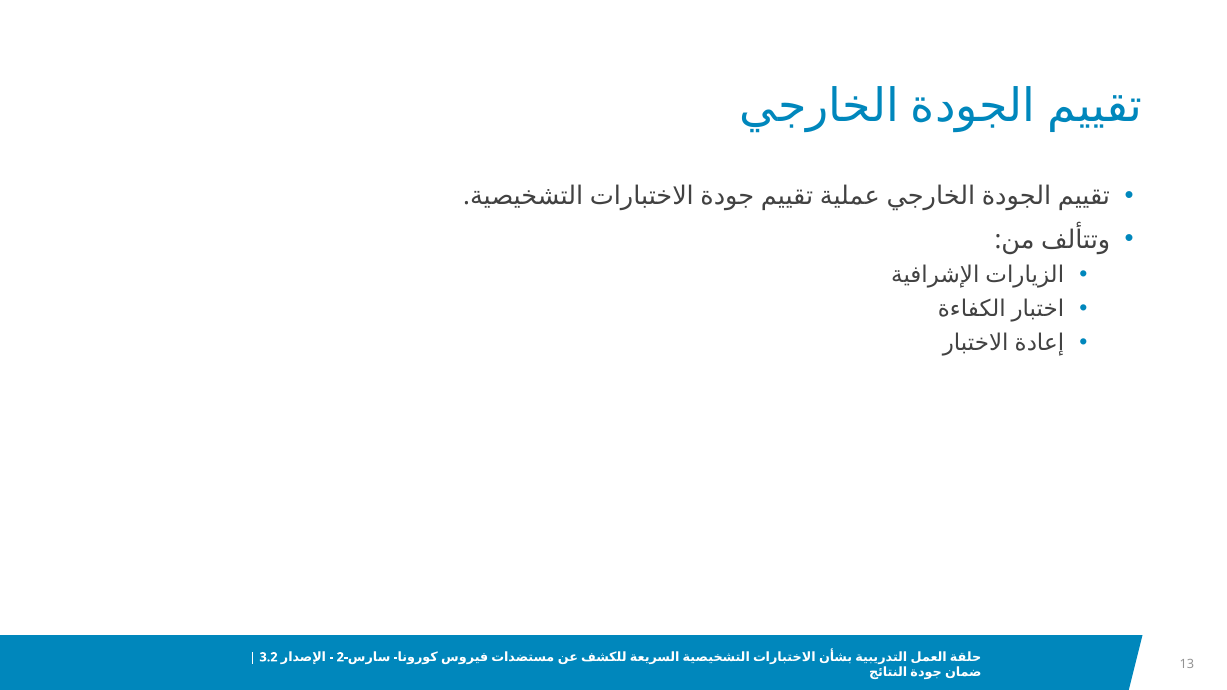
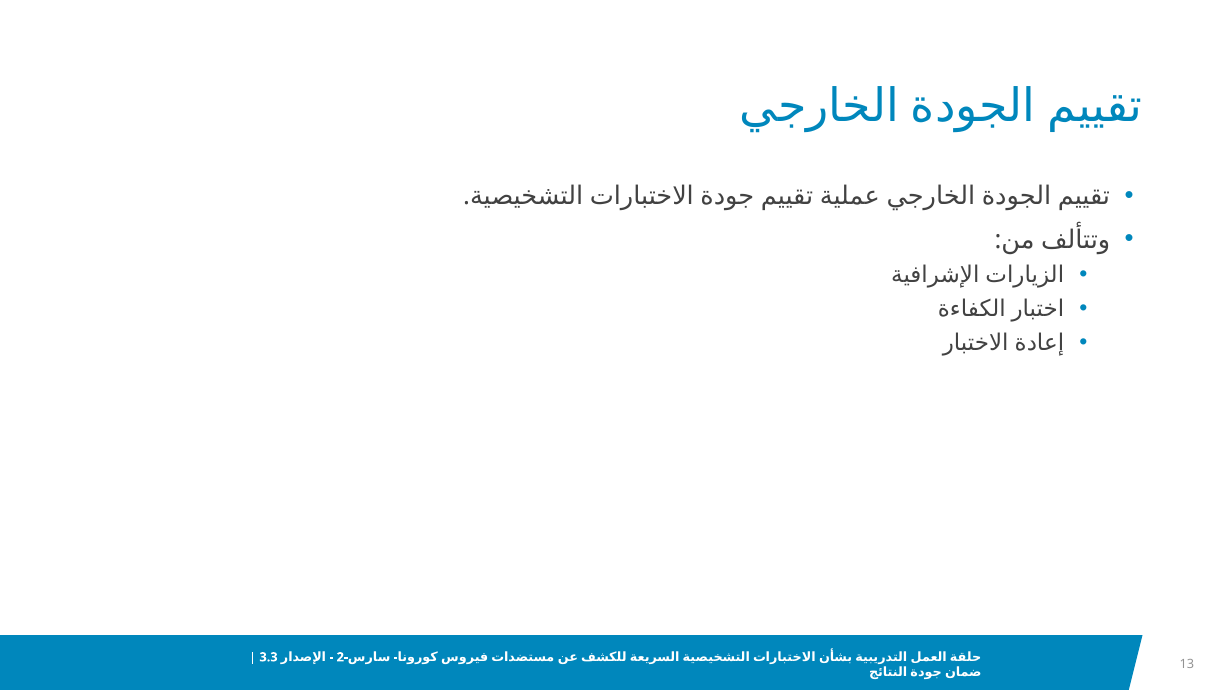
3.2: 3.2 -> 3.3
